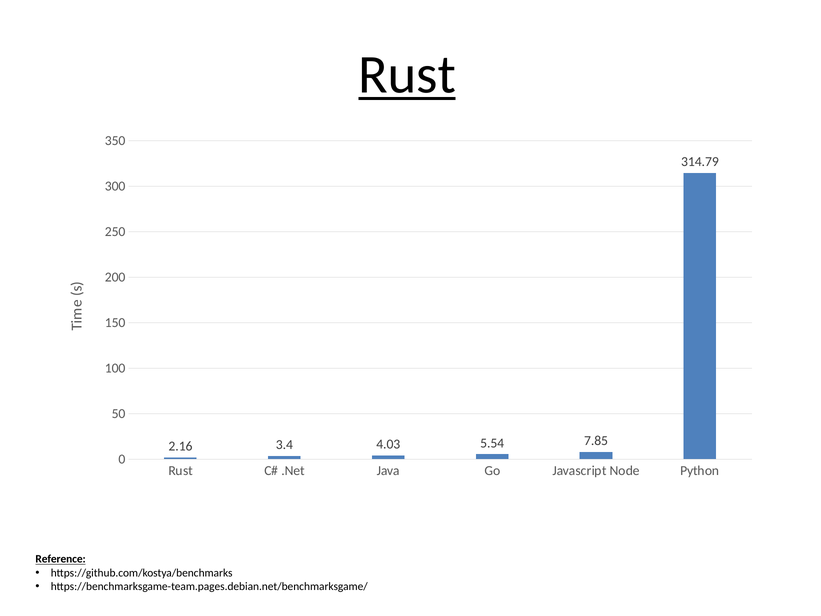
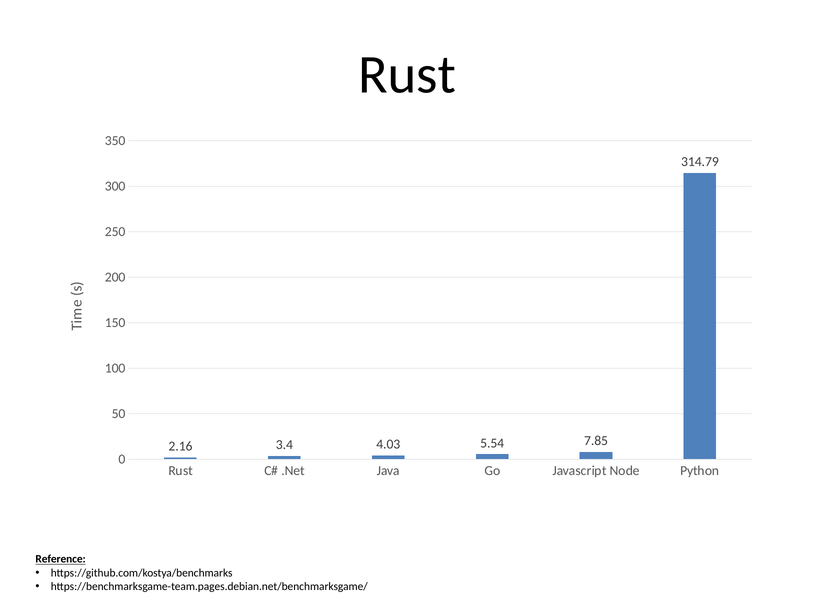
Rust at (407, 75) underline: present -> none
